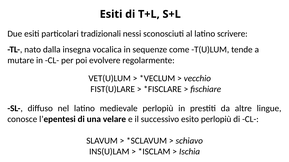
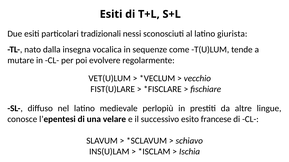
scrivere: scrivere -> giurista
esito perlopiù: perlopiù -> francese
